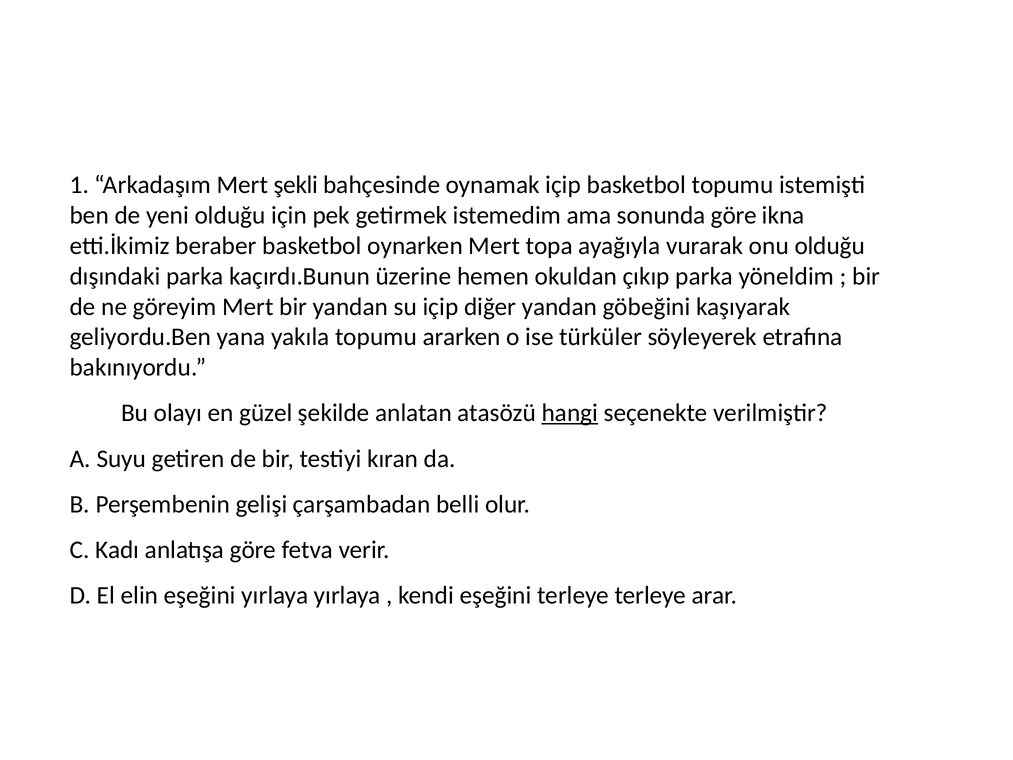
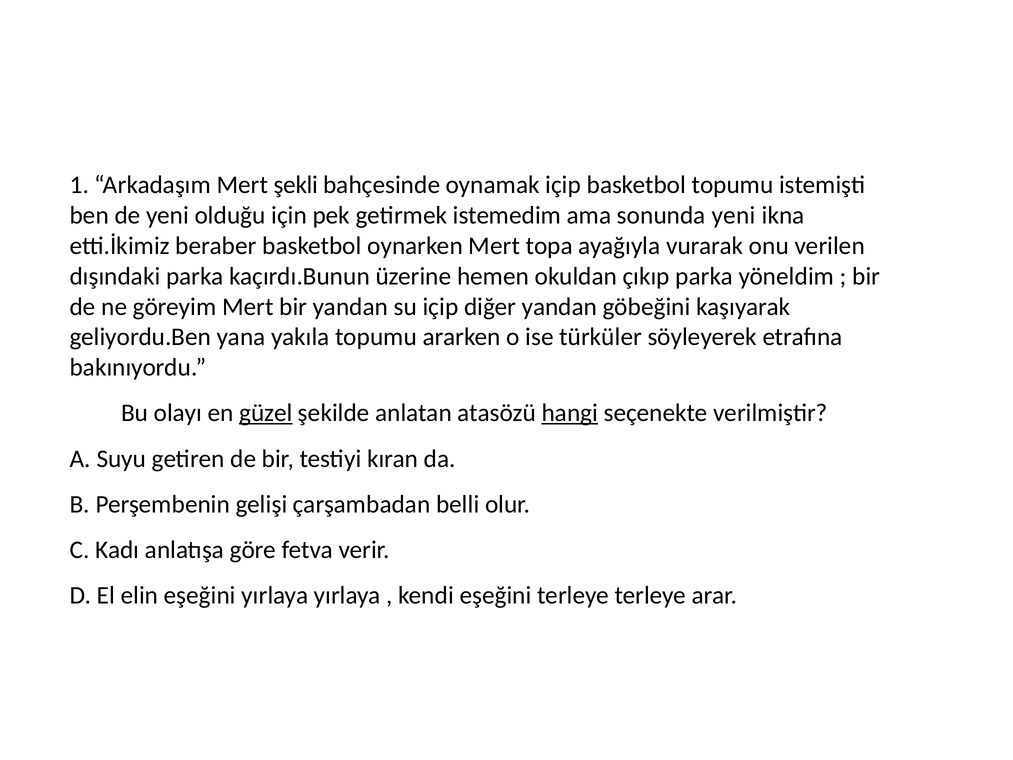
sonunda göre: göre -> yeni
onu olduğu: olduğu -> verilen
güzel underline: none -> present
